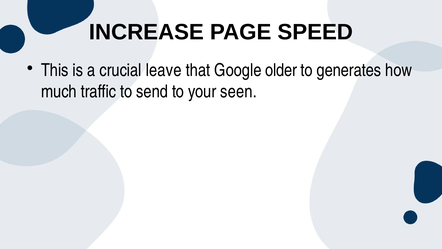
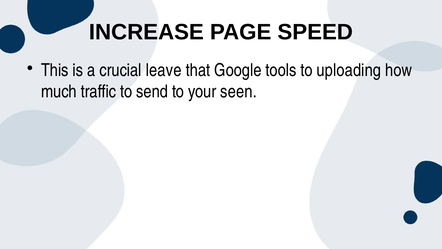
older: older -> tools
generates: generates -> uploading
